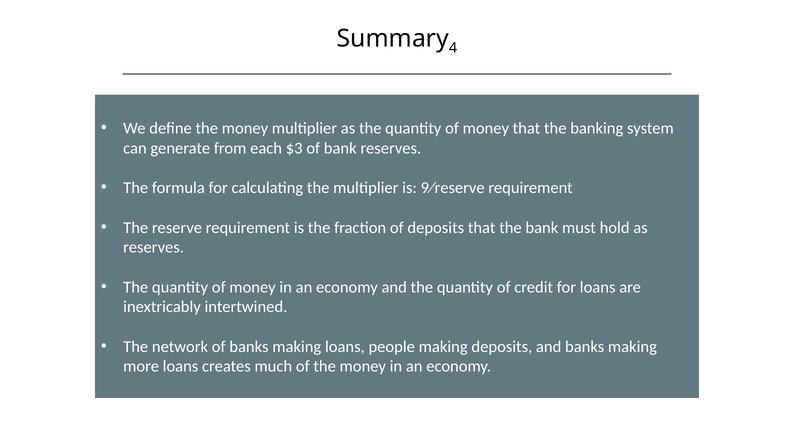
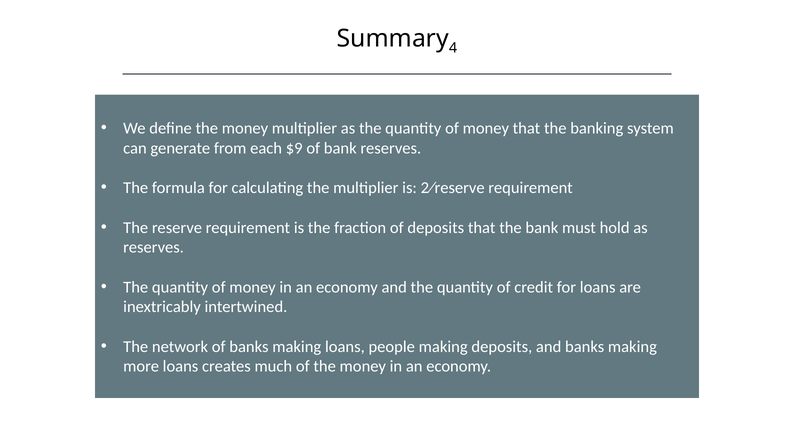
$3: $3 -> $9
9∕reserve: 9∕reserve -> 2∕reserve
